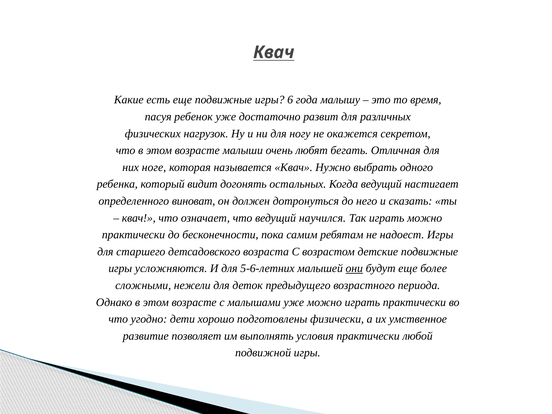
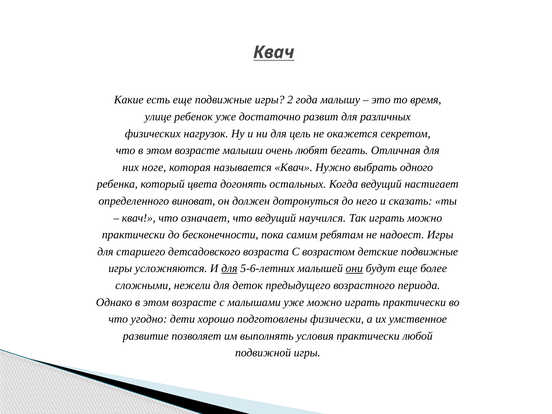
6: 6 -> 2
пасуя: пасуя -> улице
ногу: ногу -> цель
видит: видит -> цвета
для at (229, 268) underline: none -> present
